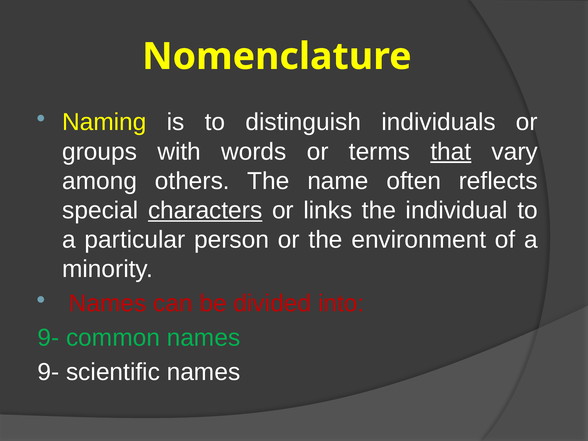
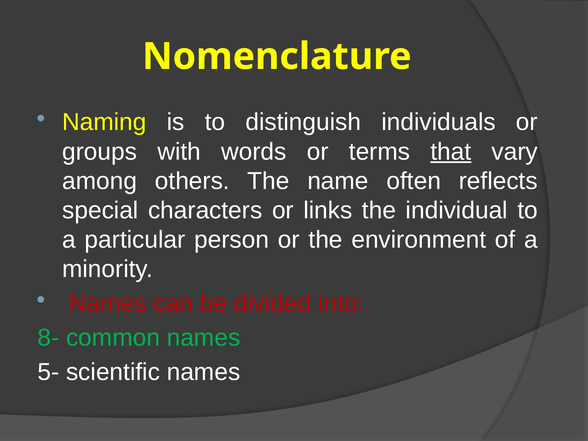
characters underline: present -> none
9- at (48, 338): 9- -> 8-
9- at (48, 372): 9- -> 5-
